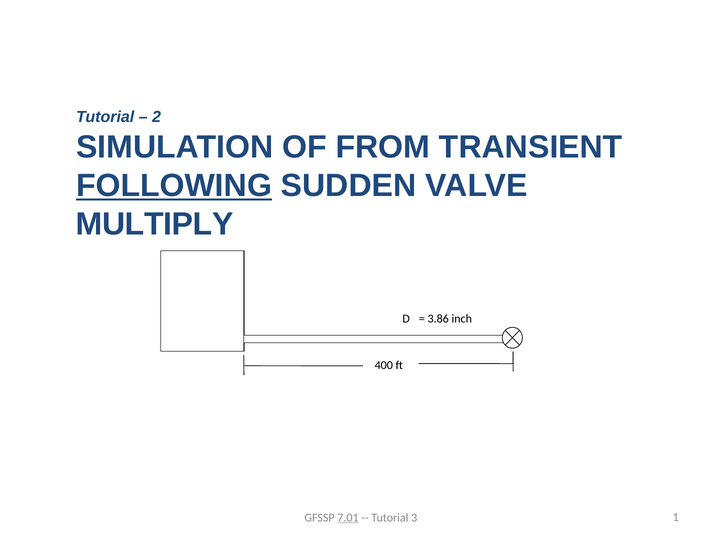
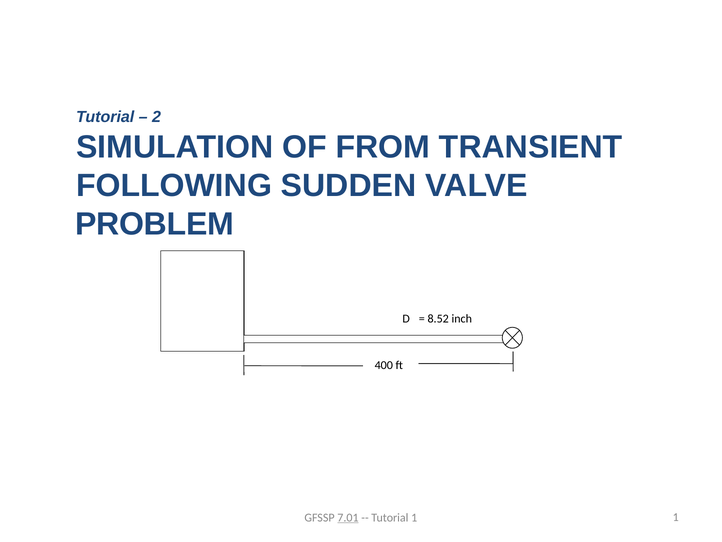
FOLLOWING underline: present -> none
MULTIPLY: MULTIPLY -> PROBLEM
3.86: 3.86 -> 8.52
Tutorial 3: 3 -> 1
